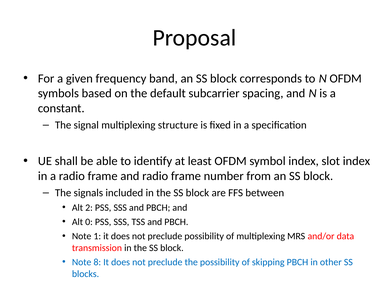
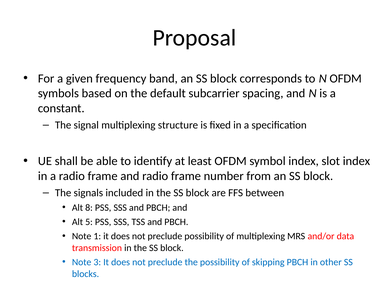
2: 2 -> 8
0: 0 -> 5
8: 8 -> 3
